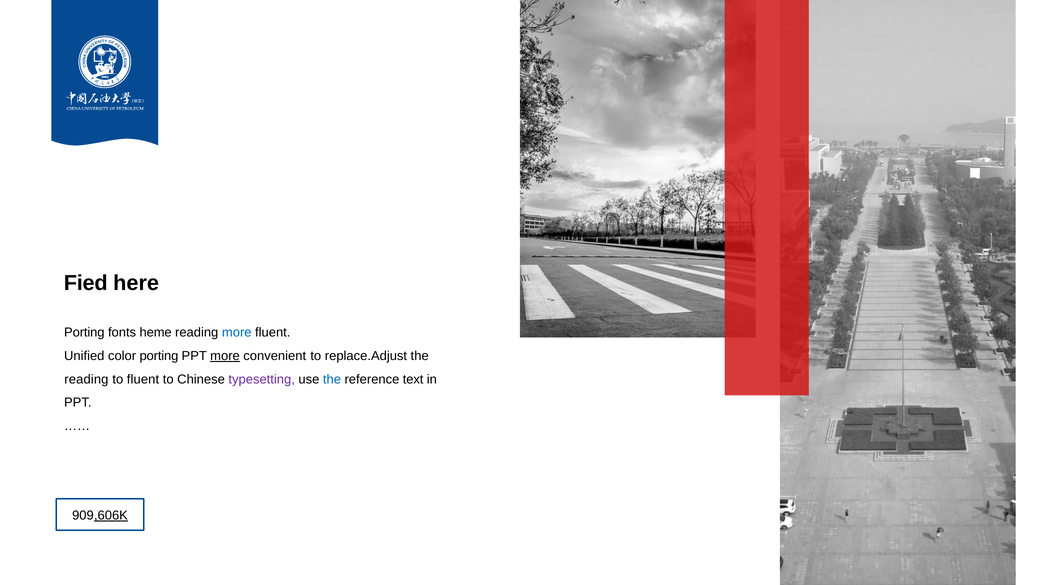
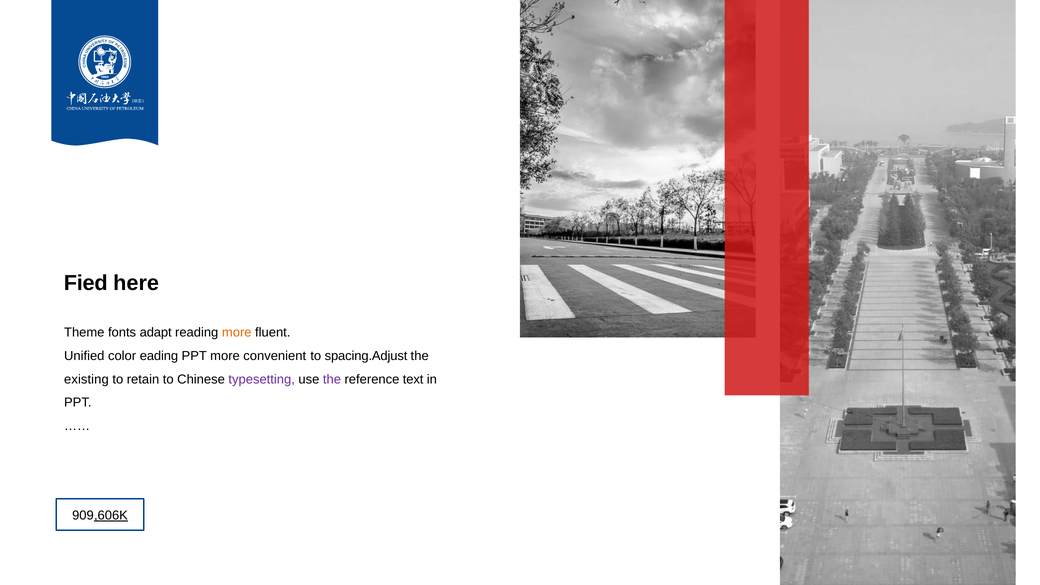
Porting at (84, 332): Porting -> Theme
heme: heme -> adapt
more at (237, 332) colour: blue -> orange
color porting: porting -> eading
more at (225, 356) underline: present -> none
replace.Adjust: replace.Adjust -> spacing.Adjust
reading at (86, 379): reading -> existing
to fluent: fluent -> retain
the at (332, 379) colour: blue -> purple
